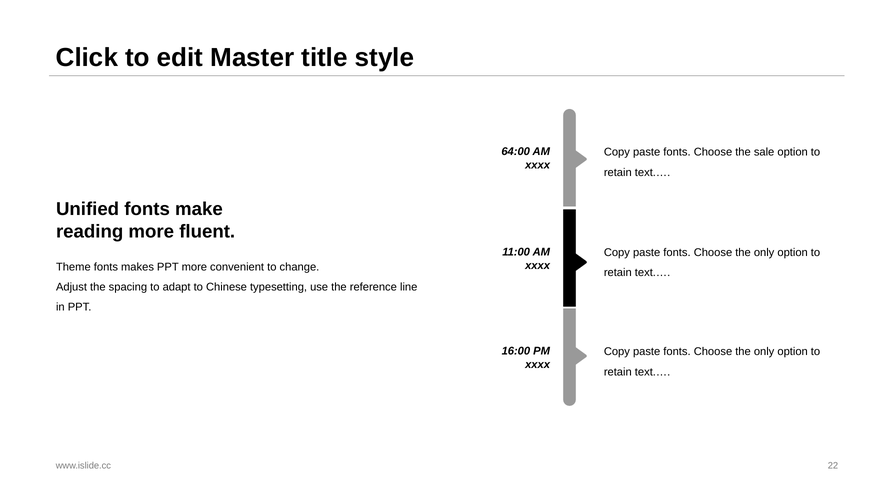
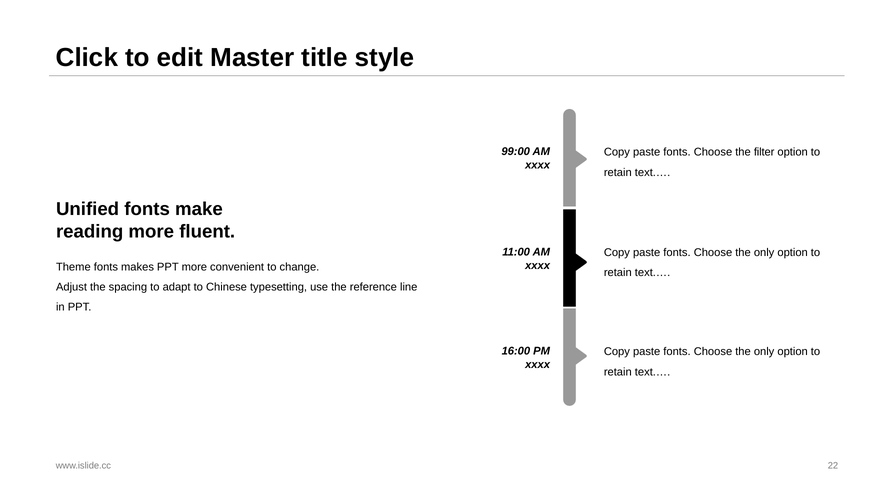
64:00: 64:00 -> 99:00
sale: sale -> filter
